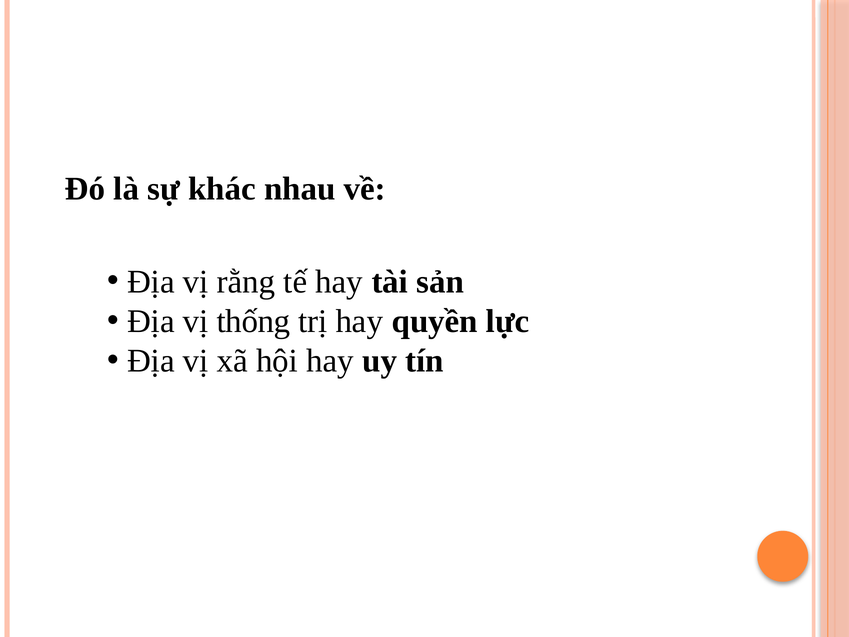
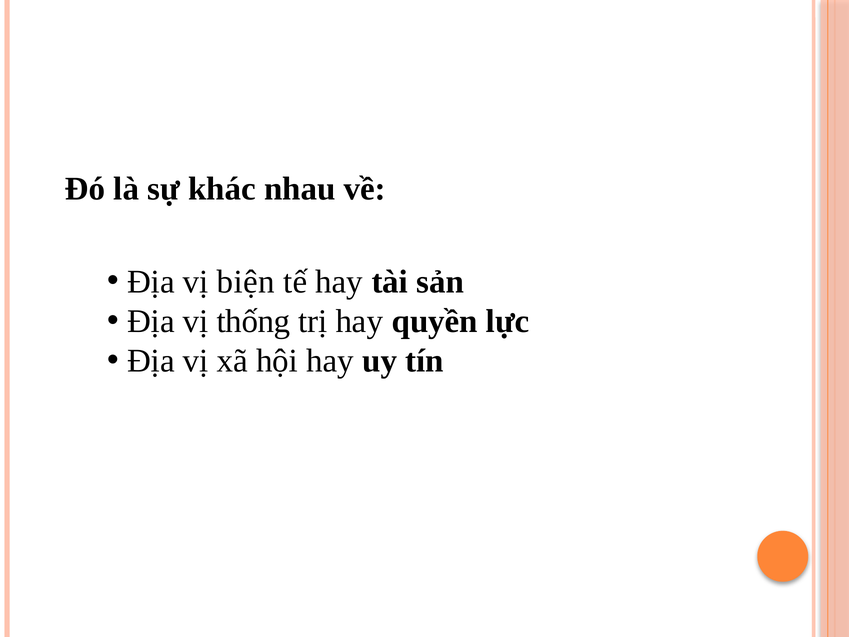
rằng: rằng -> biện
